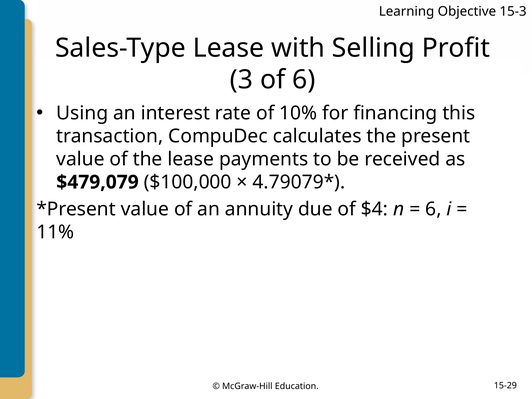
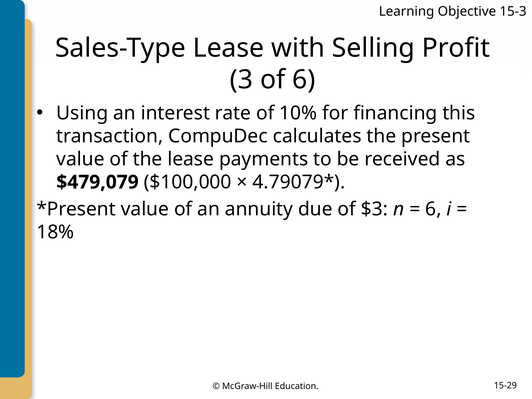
$4: $4 -> $3
11%: 11% -> 18%
